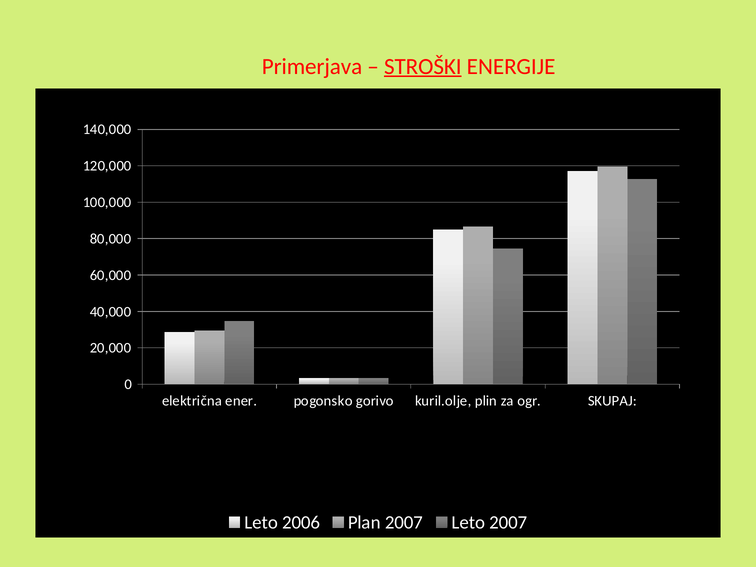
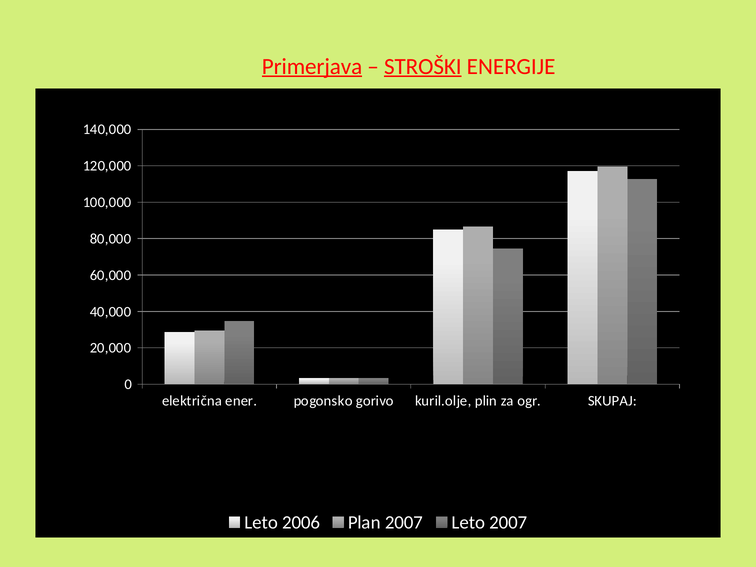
Primerjava underline: none -> present
